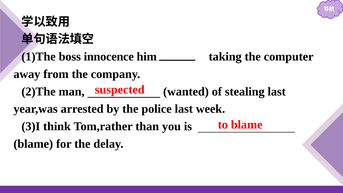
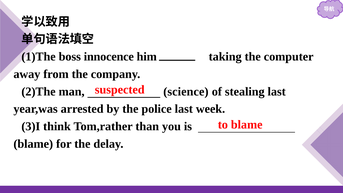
wanted: wanted -> science
